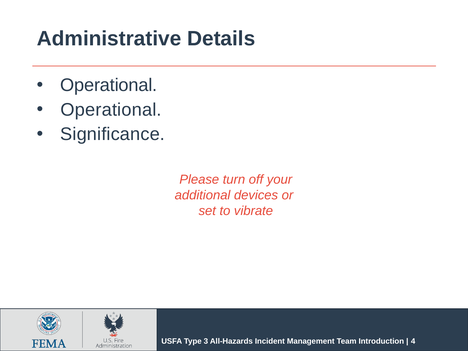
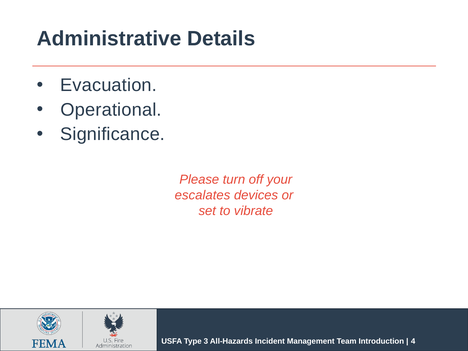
Operational at (109, 85): Operational -> Evacuation
additional: additional -> escalates
